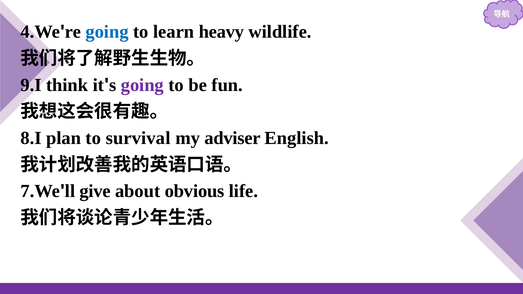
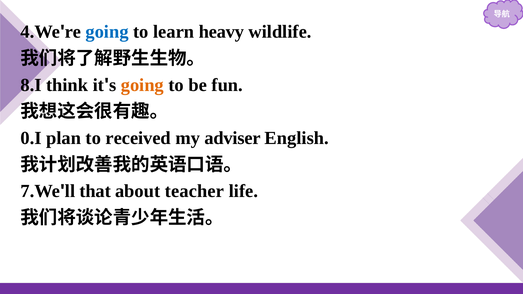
9.I: 9.I -> 8.I
going at (142, 85) colour: purple -> orange
8.I: 8.I -> 0.I
survival: survival -> received
give: give -> that
obvious: obvious -> teacher
